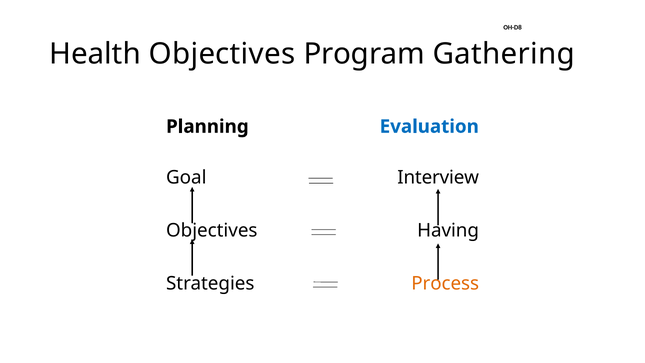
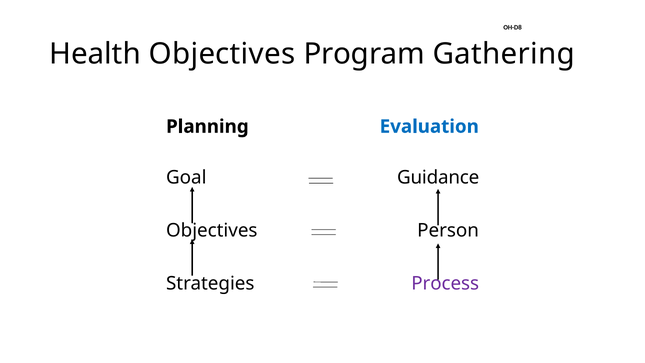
Interview: Interview -> Guidance
Having: Having -> Person
Process colour: orange -> purple
